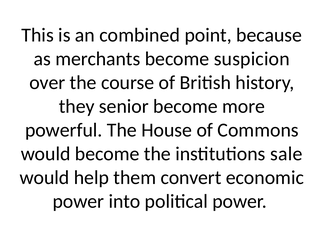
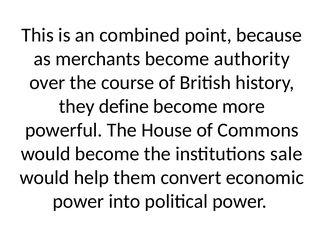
suspicion: suspicion -> authority
senior: senior -> define
